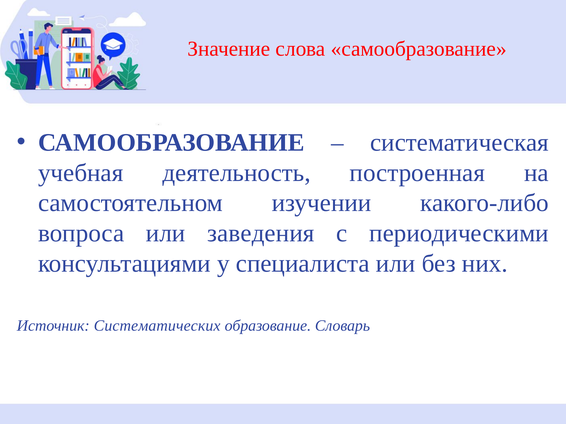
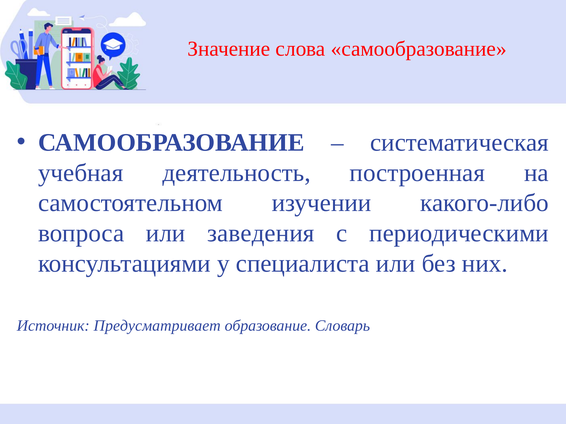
Систематических: Систематических -> Предусматривает
